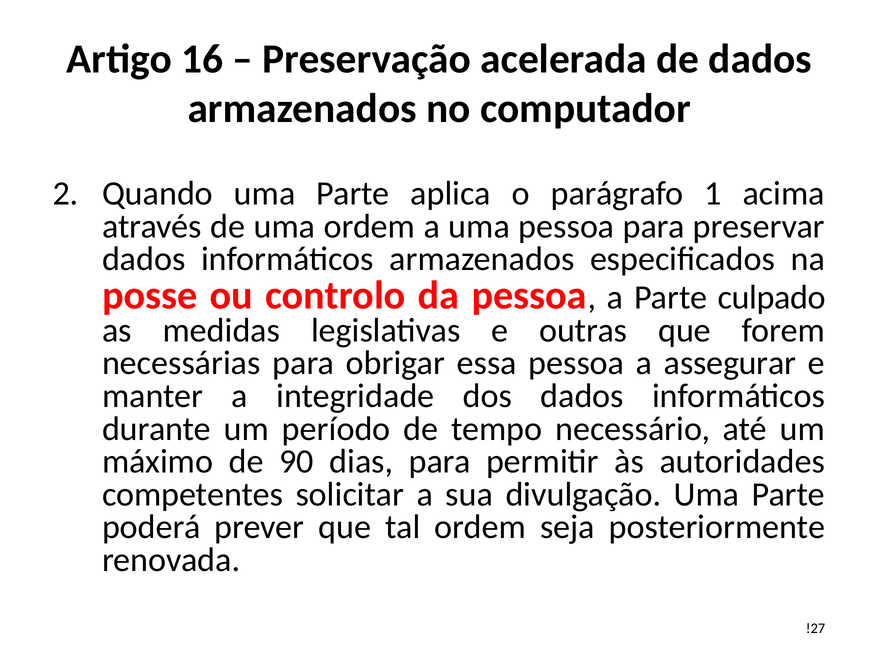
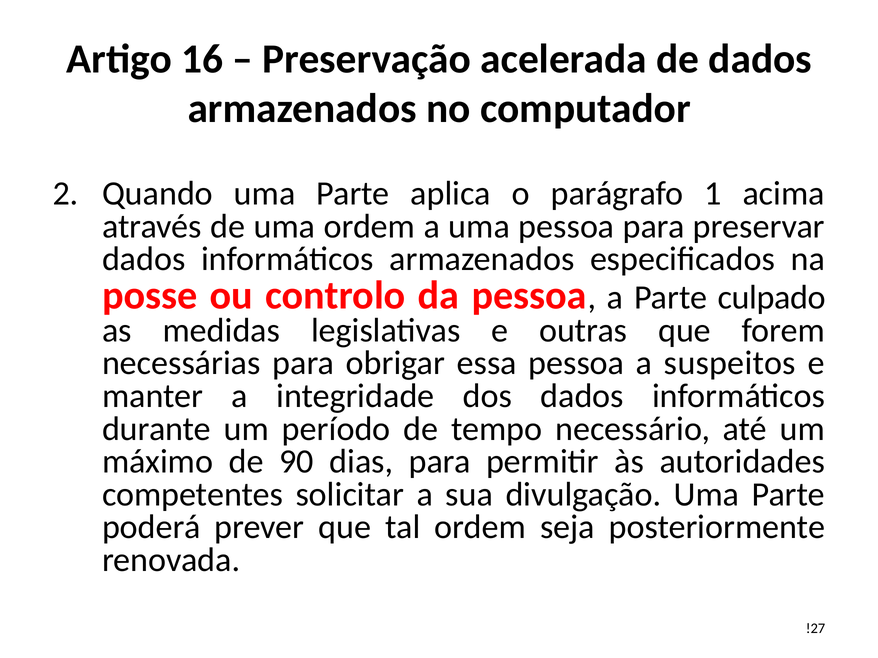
assegurar: assegurar -> suspeitos
